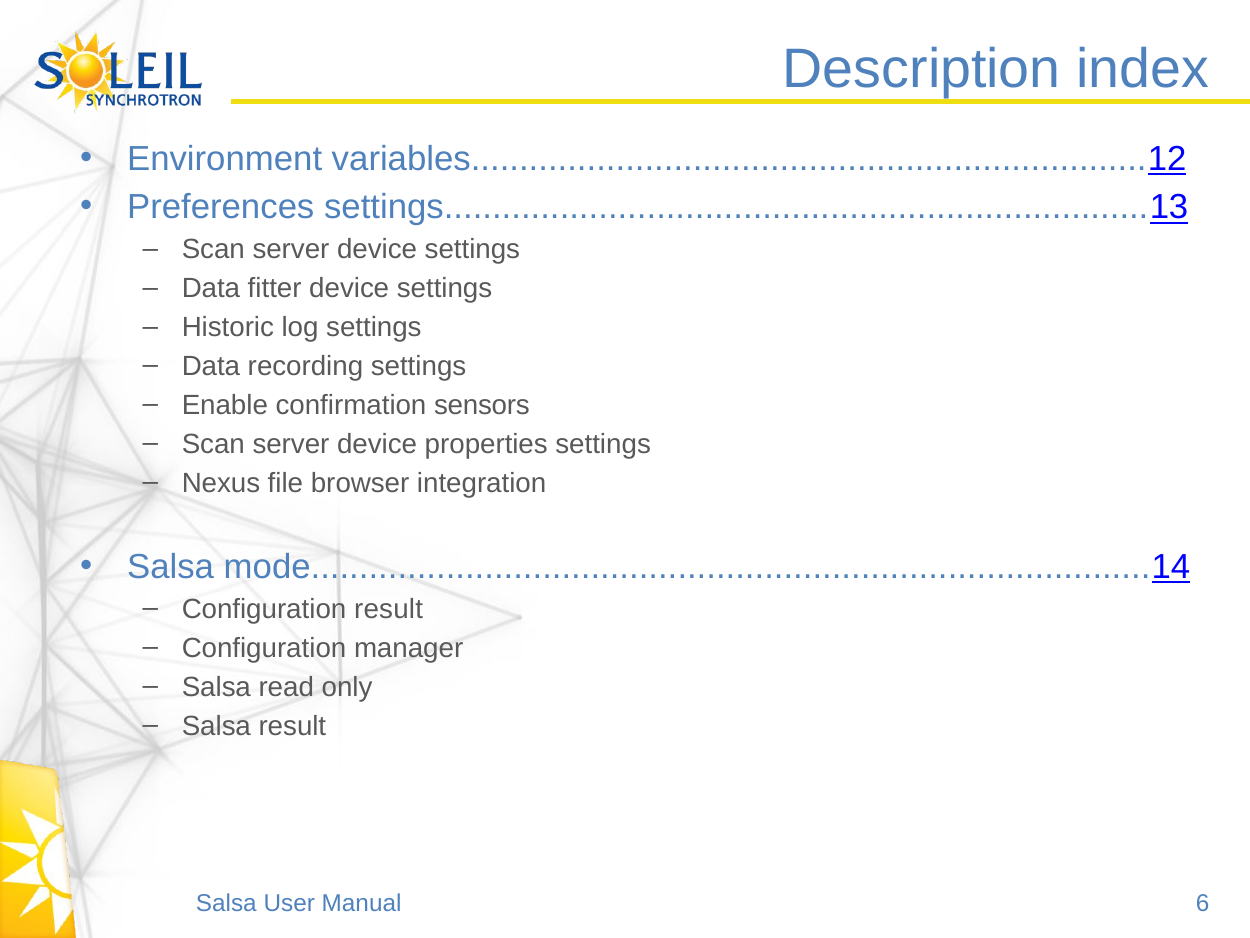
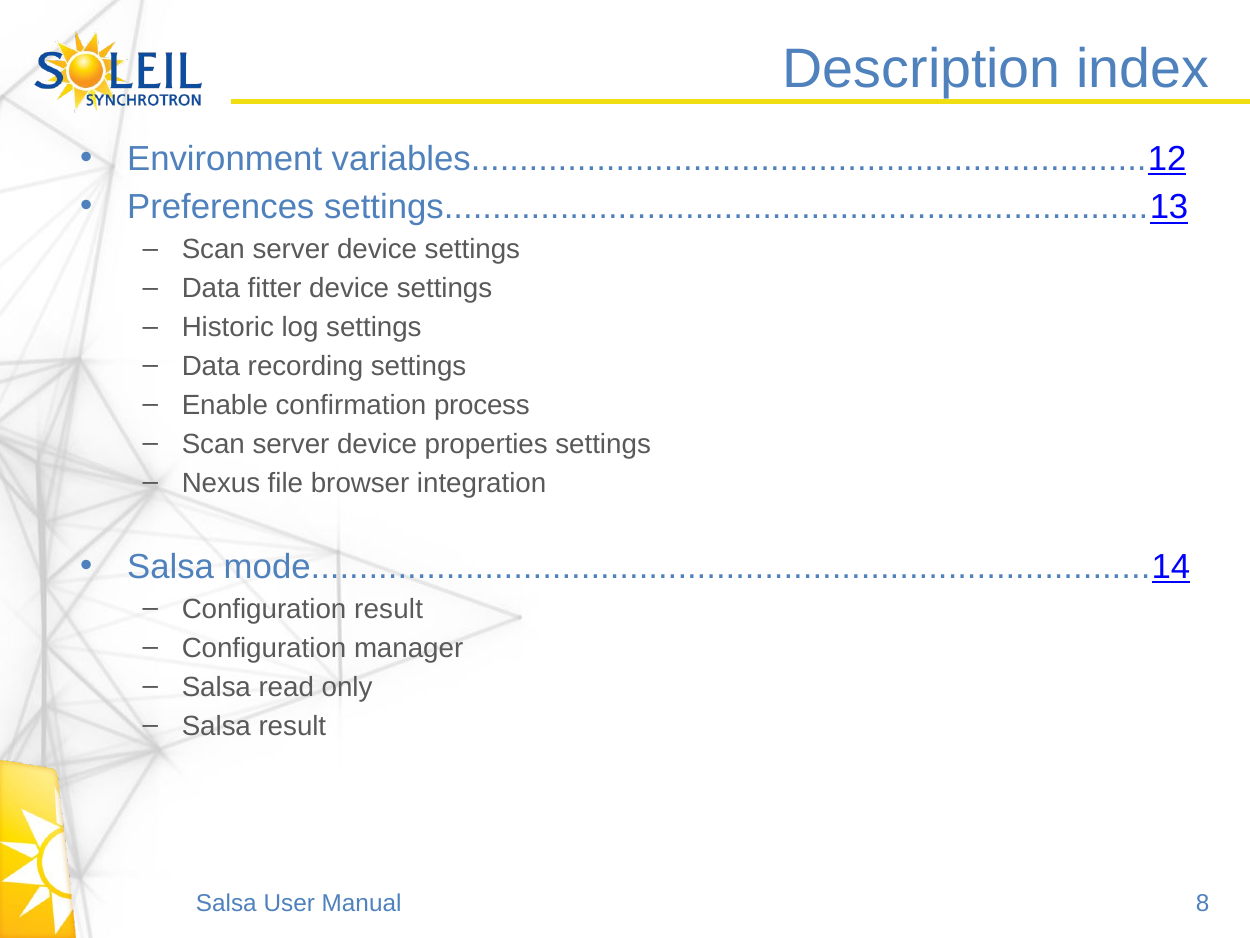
sensors: sensors -> process
6: 6 -> 8
